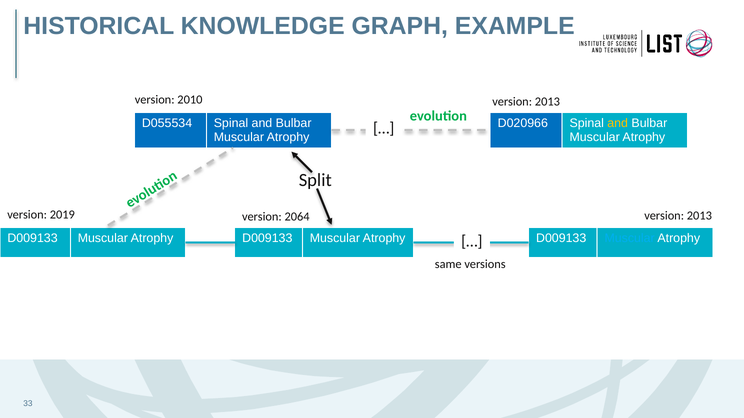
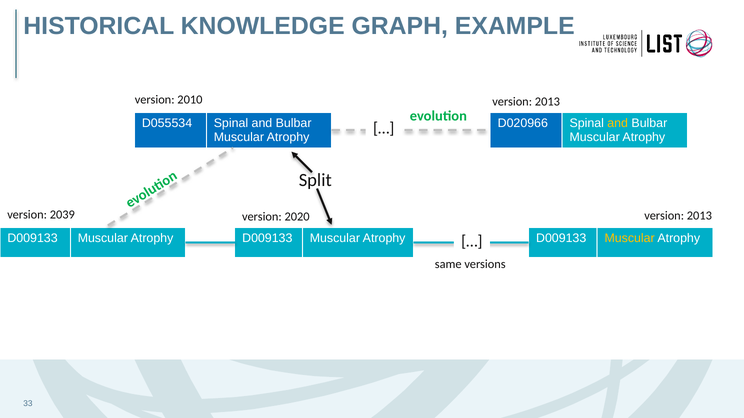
2019: 2019 -> 2039
2064: 2064 -> 2020
Muscular at (630, 239) colour: light blue -> yellow
